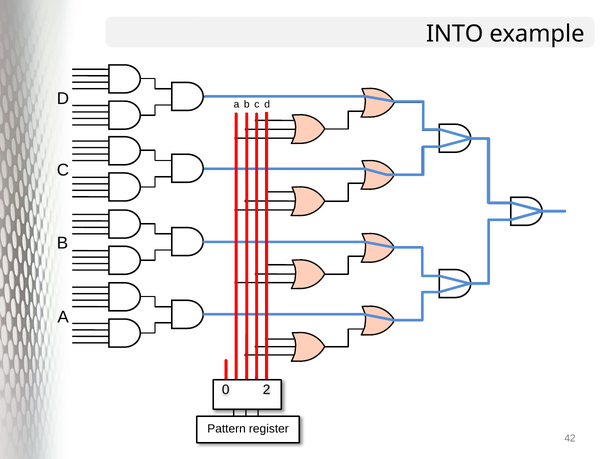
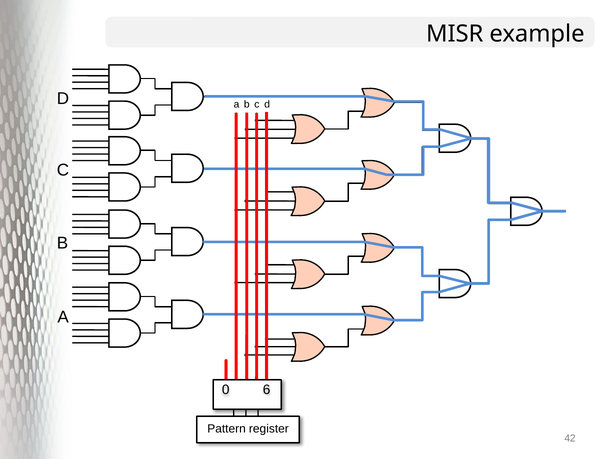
INTO: INTO -> MISR
2: 2 -> 6
